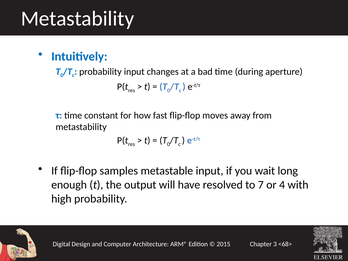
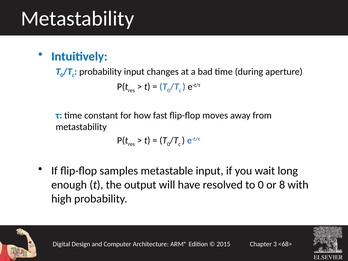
to 7: 7 -> 0
4: 4 -> 8
